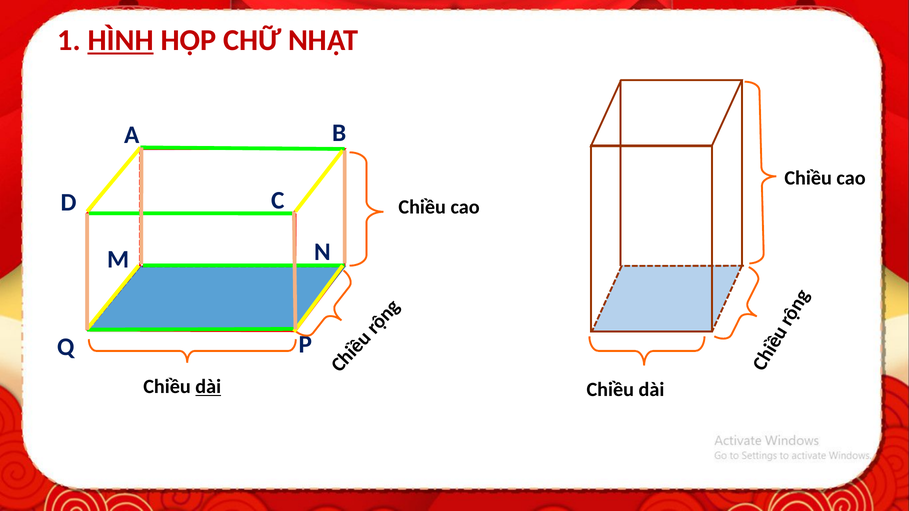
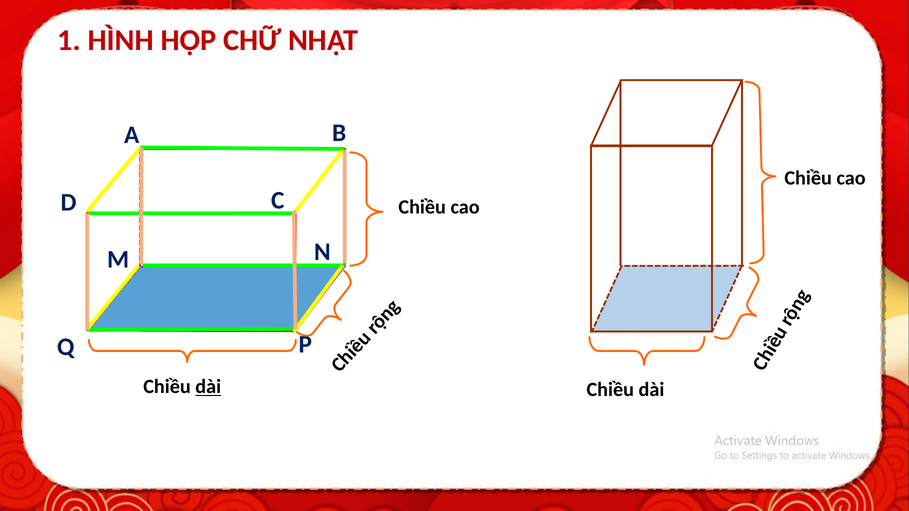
HÌNH underline: present -> none
